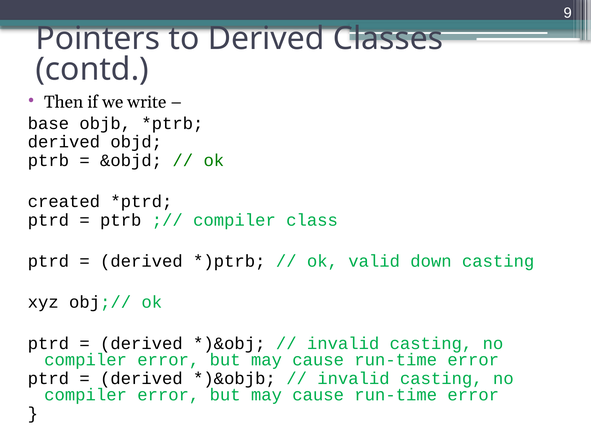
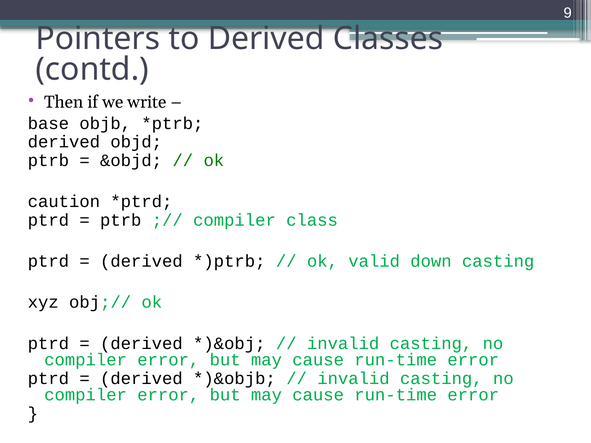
created: created -> caution
